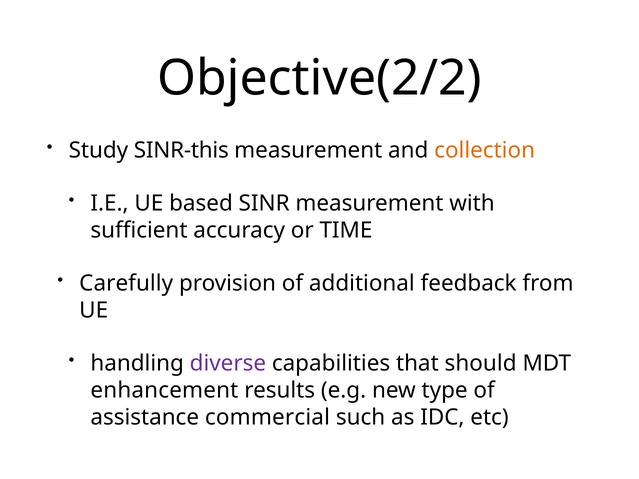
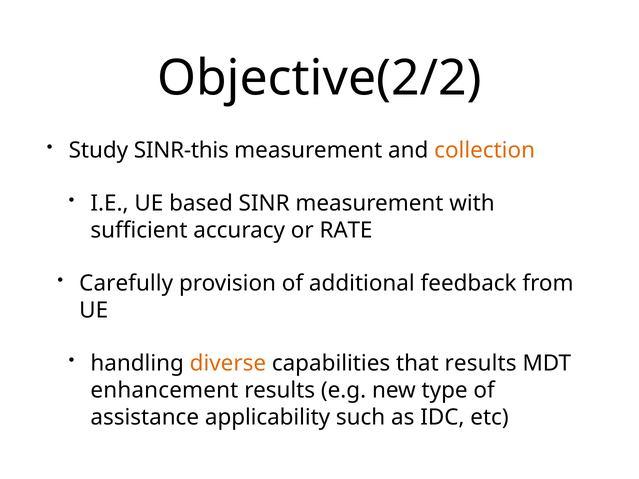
TIME: TIME -> RATE
diverse colour: purple -> orange
that should: should -> results
commercial: commercial -> applicability
